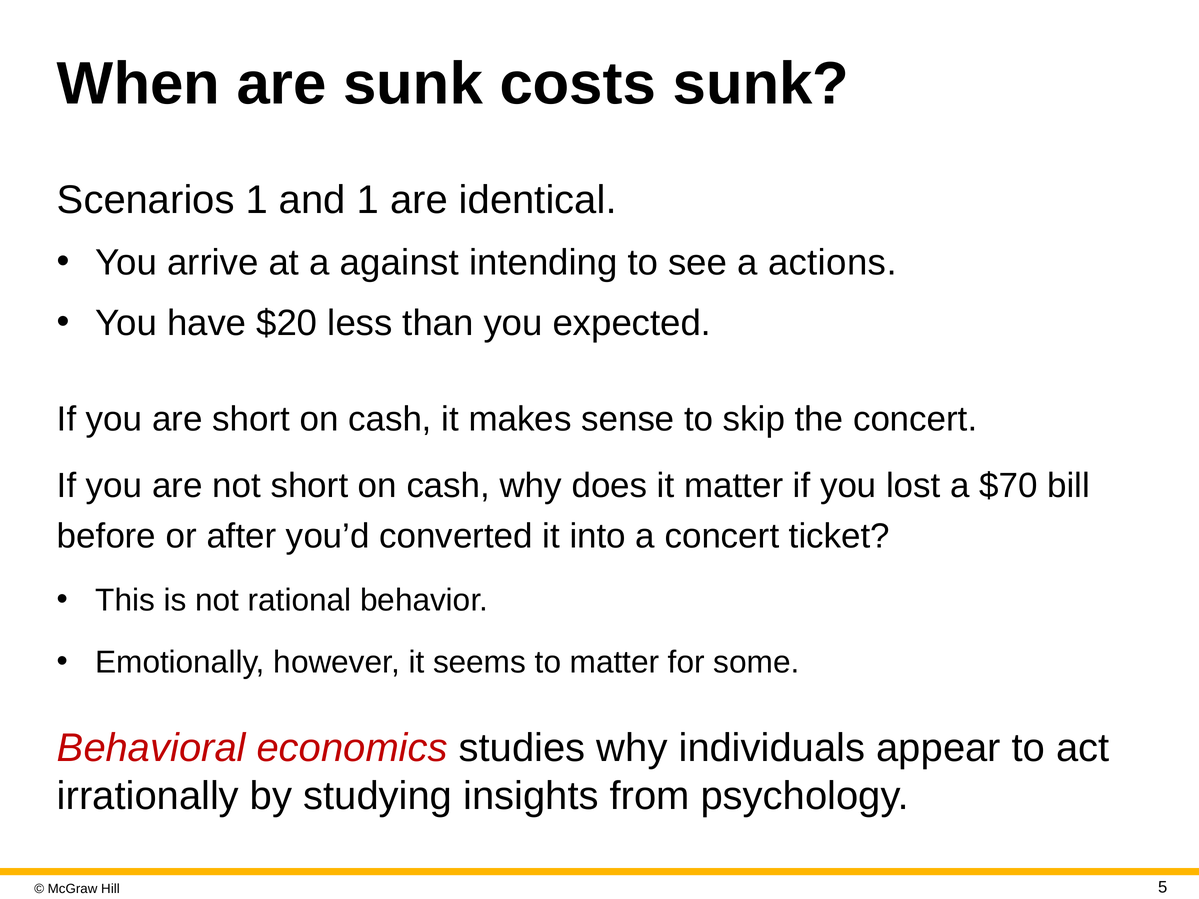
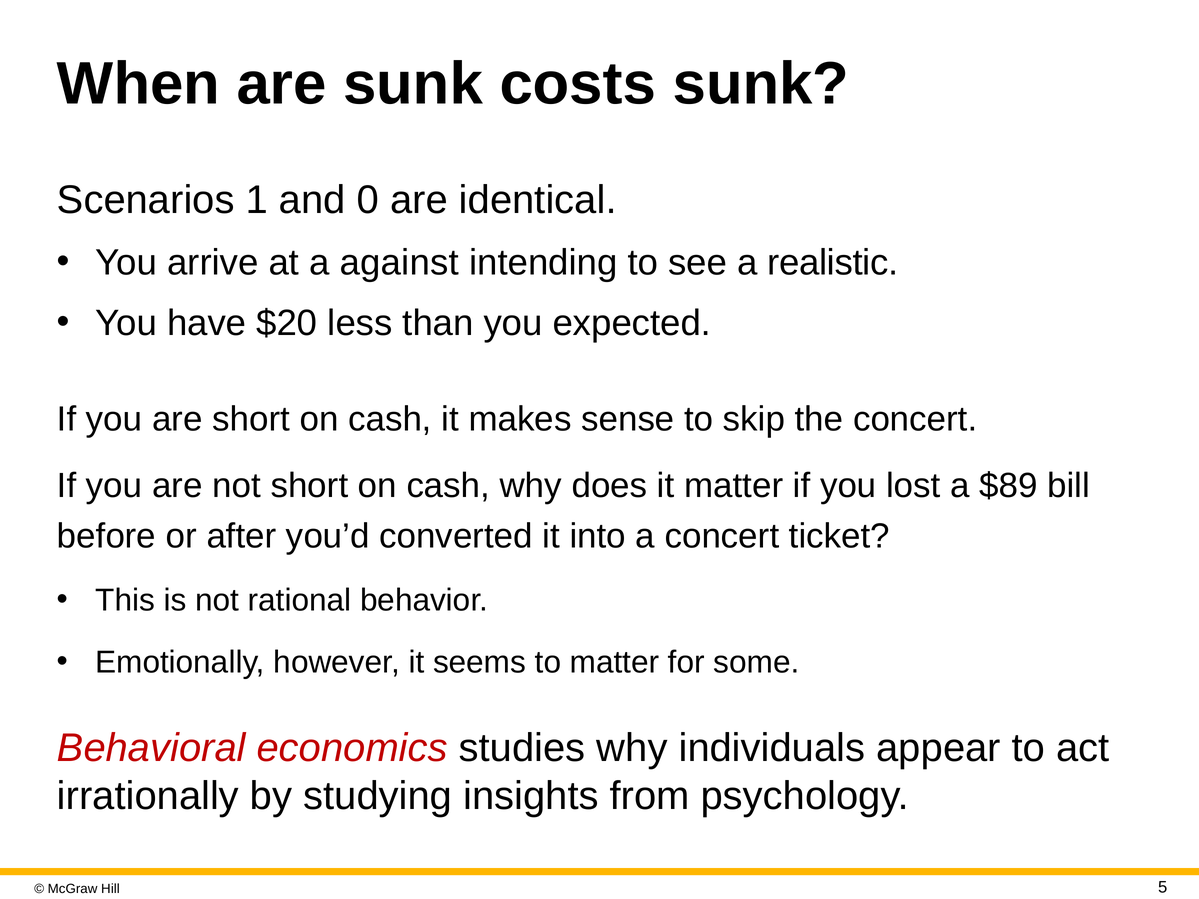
and 1: 1 -> 0
actions: actions -> realistic
$70: $70 -> $89
